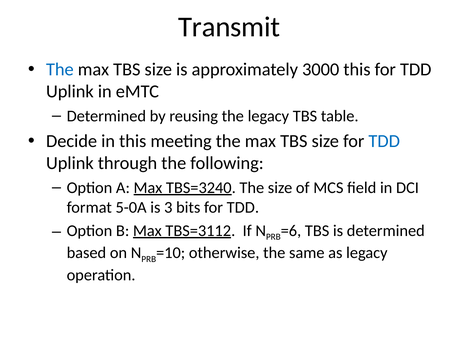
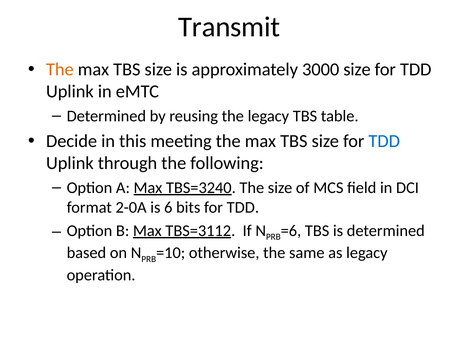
The at (60, 70) colour: blue -> orange
3000 this: this -> size
5-0A: 5-0A -> 2-0A
3: 3 -> 6
